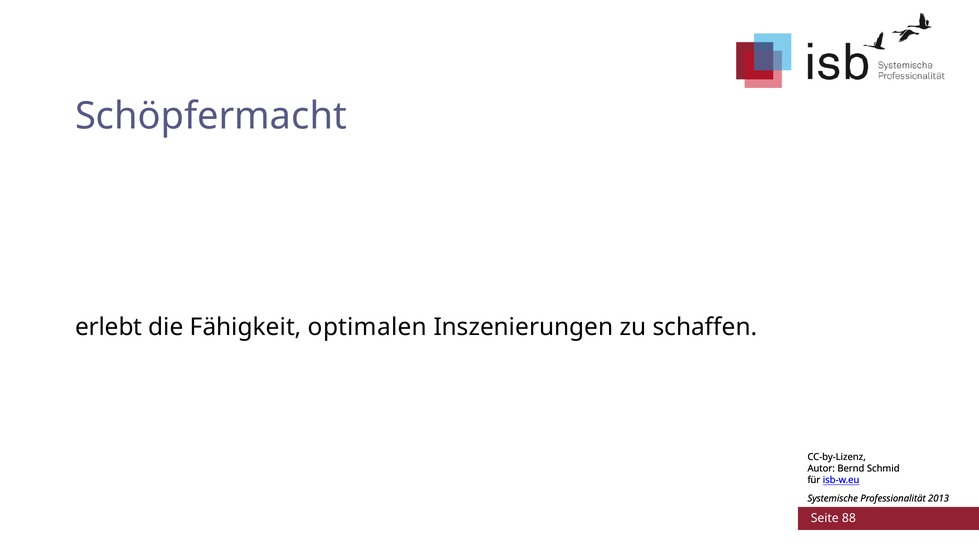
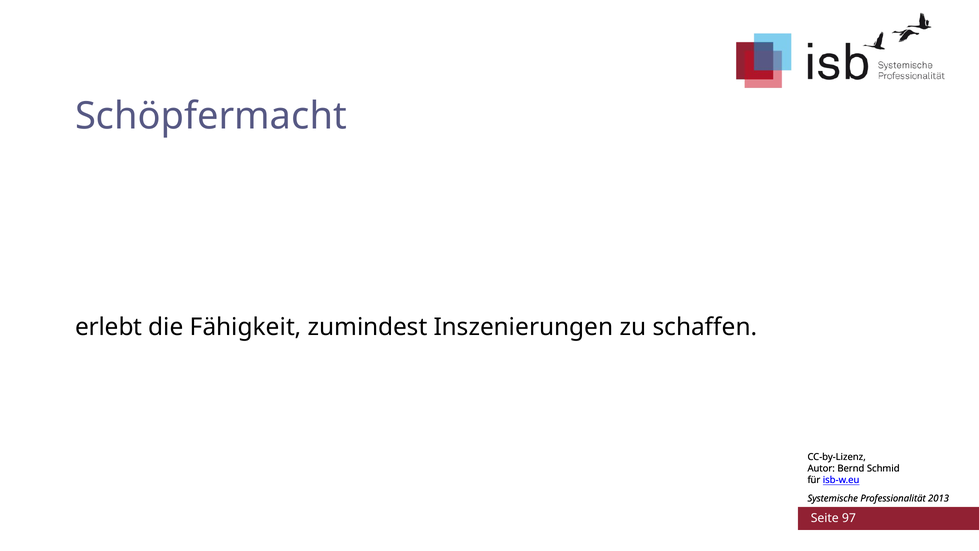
optimalen: optimalen -> zumindest
88: 88 -> 97
